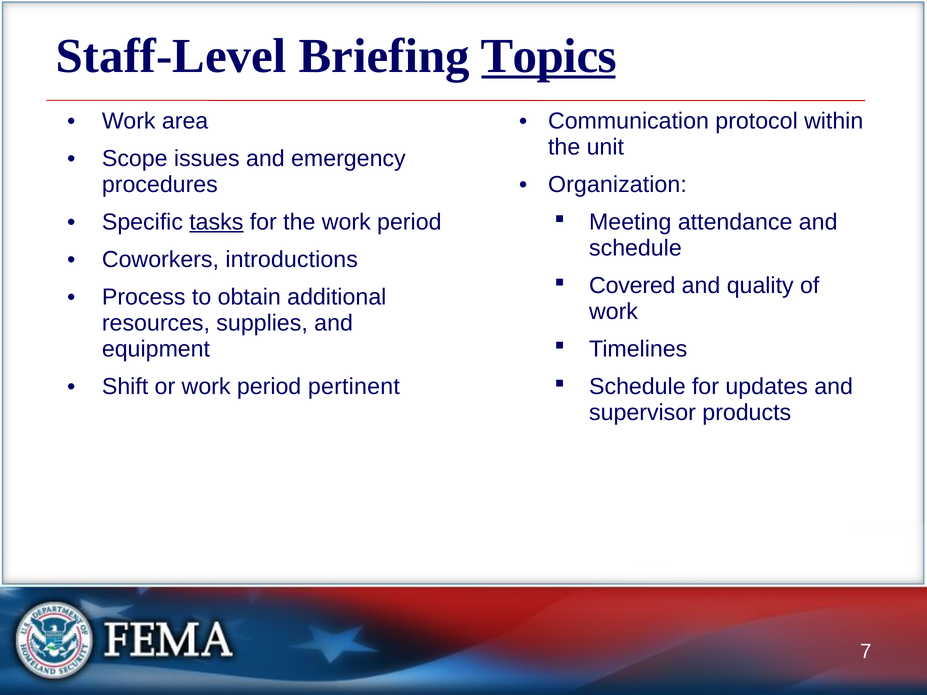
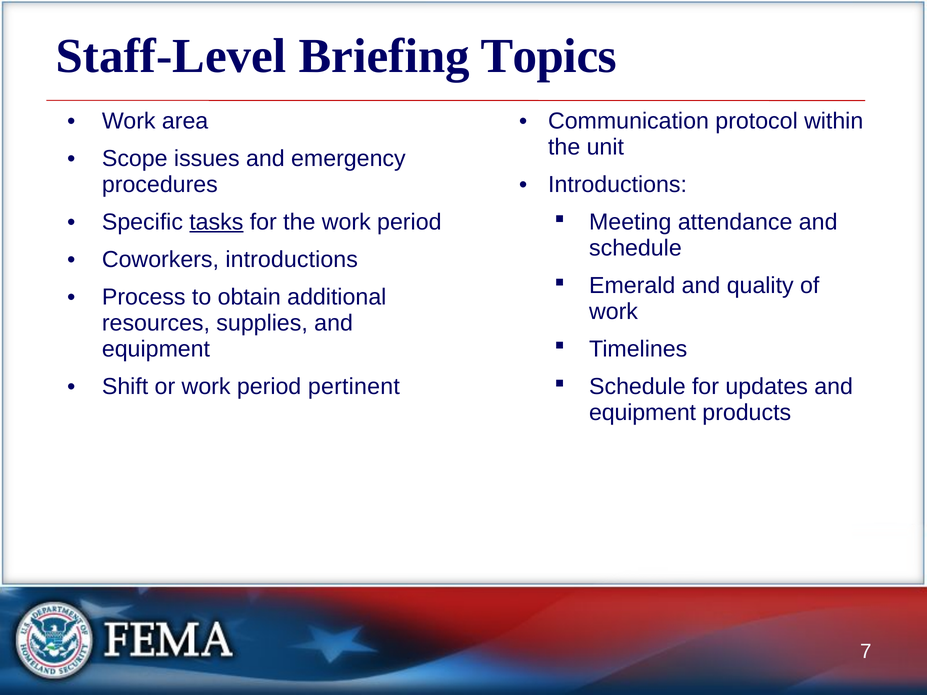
Topics underline: present -> none
Organization at (617, 185): Organization -> Introductions
Covered: Covered -> Emerald
supervisor at (643, 413): supervisor -> equipment
